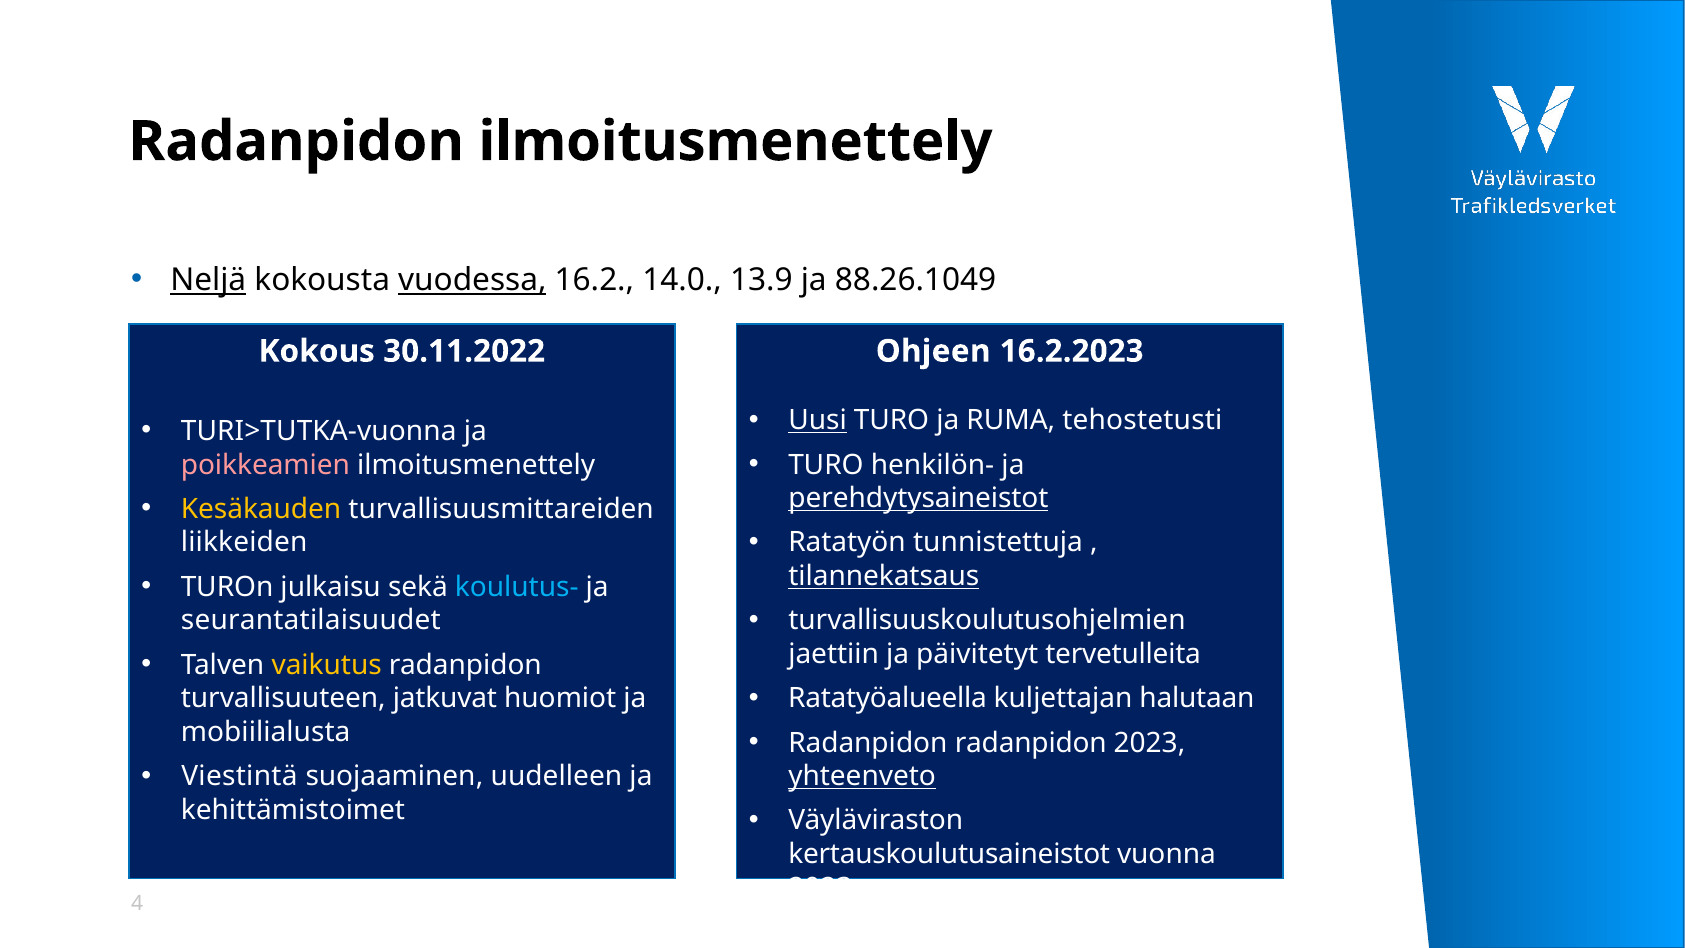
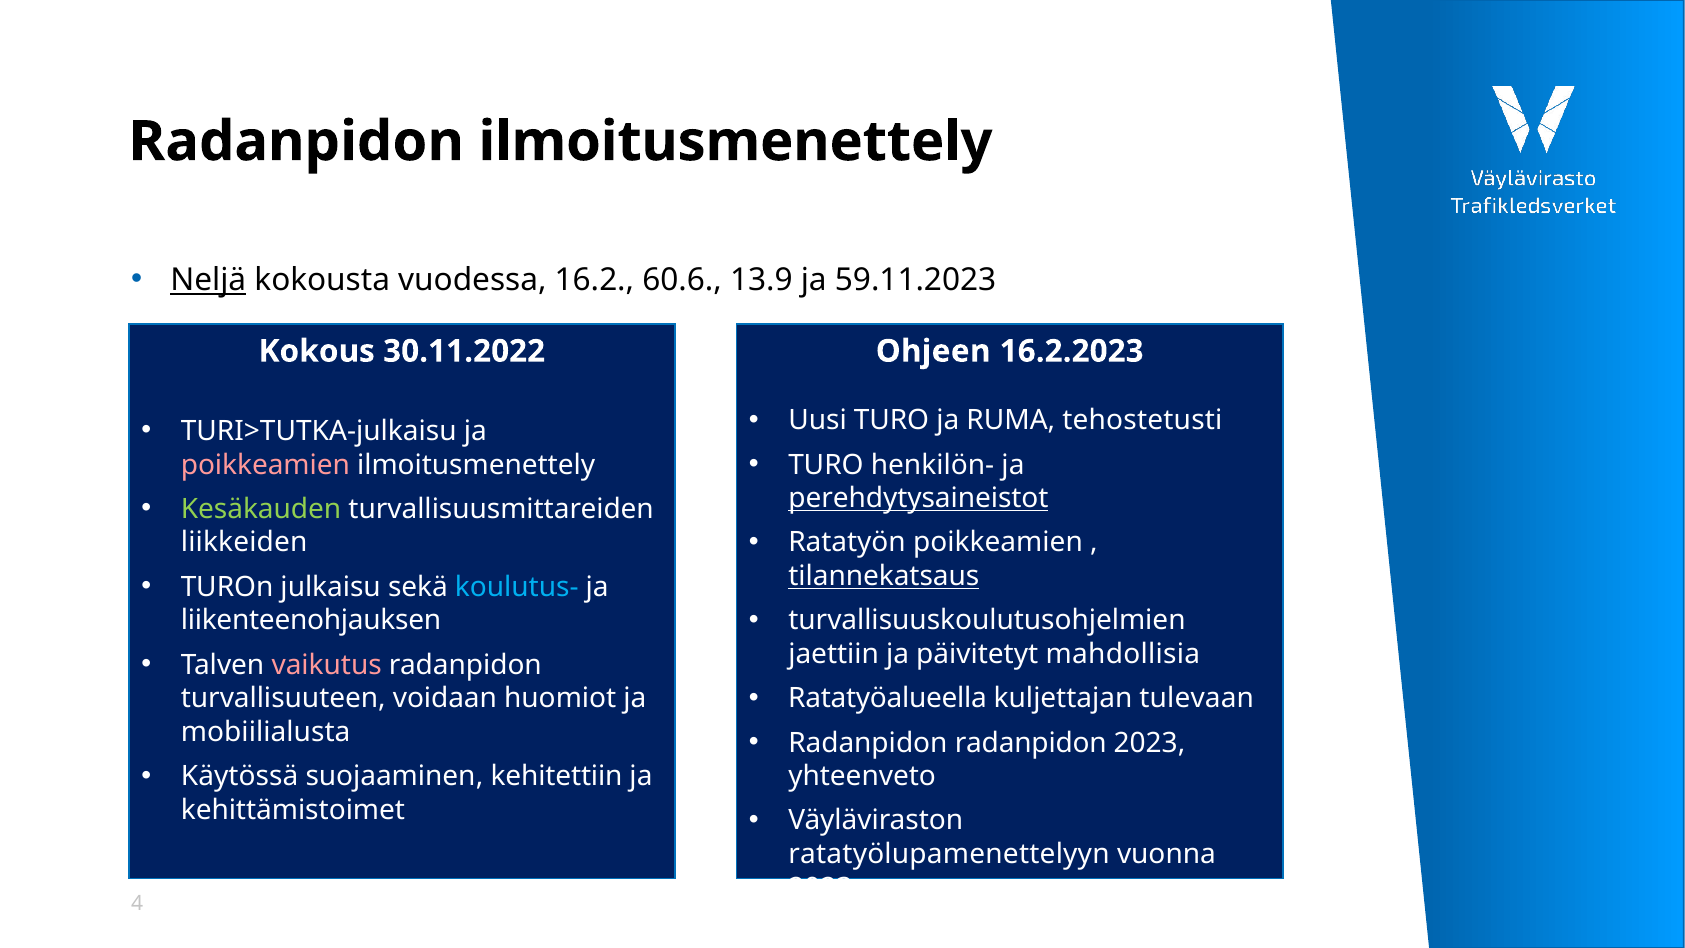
vuodessa underline: present -> none
14.0: 14.0 -> 60.6
88.26.1049: 88.26.1049 -> 59.11.2023
Uusi underline: present -> none
TURI>TUTKA-vuonna: TURI>TUTKA-vuonna -> TURI>TUTKA-julkaisu
Kesäkauden colour: yellow -> light green
Ratatyön tunnistettuja: tunnistettuja -> poikkeamien
seurantatilaisuudet: seurantatilaisuudet -> liikenteenohjauksen
tervetulleita: tervetulleita -> mahdollisia
vaikutus colour: yellow -> pink
halutaan: halutaan -> tulevaan
jatkuvat: jatkuvat -> voidaan
Viestintä: Viestintä -> Käytössä
uudelleen: uudelleen -> kehitettiin
yhteenveto underline: present -> none
kertauskoulutusaineistot: kertauskoulutusaineistot -> ratatyölupamenettelyyn
